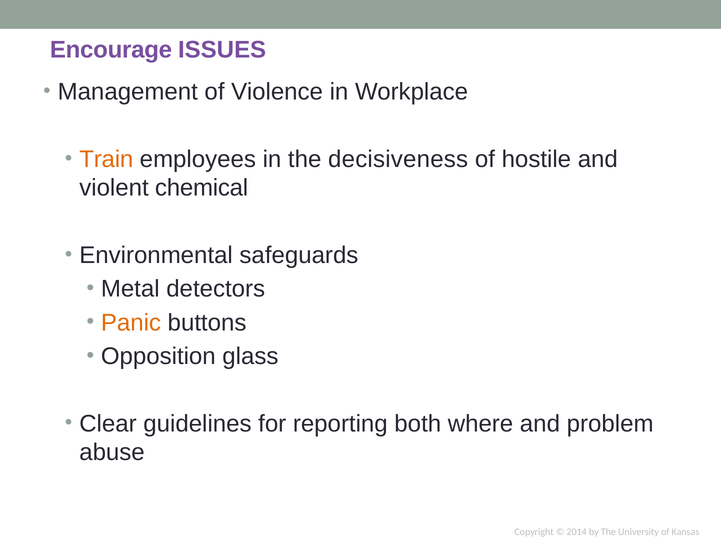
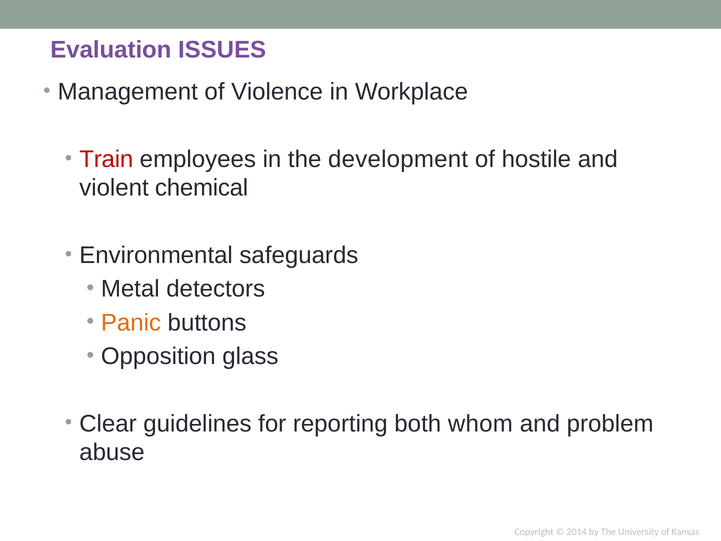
Encourage: Encourage -> Evaluation
Train colour: orange -> red
decisiveness: decisiveness -> development
where: where -> whom
